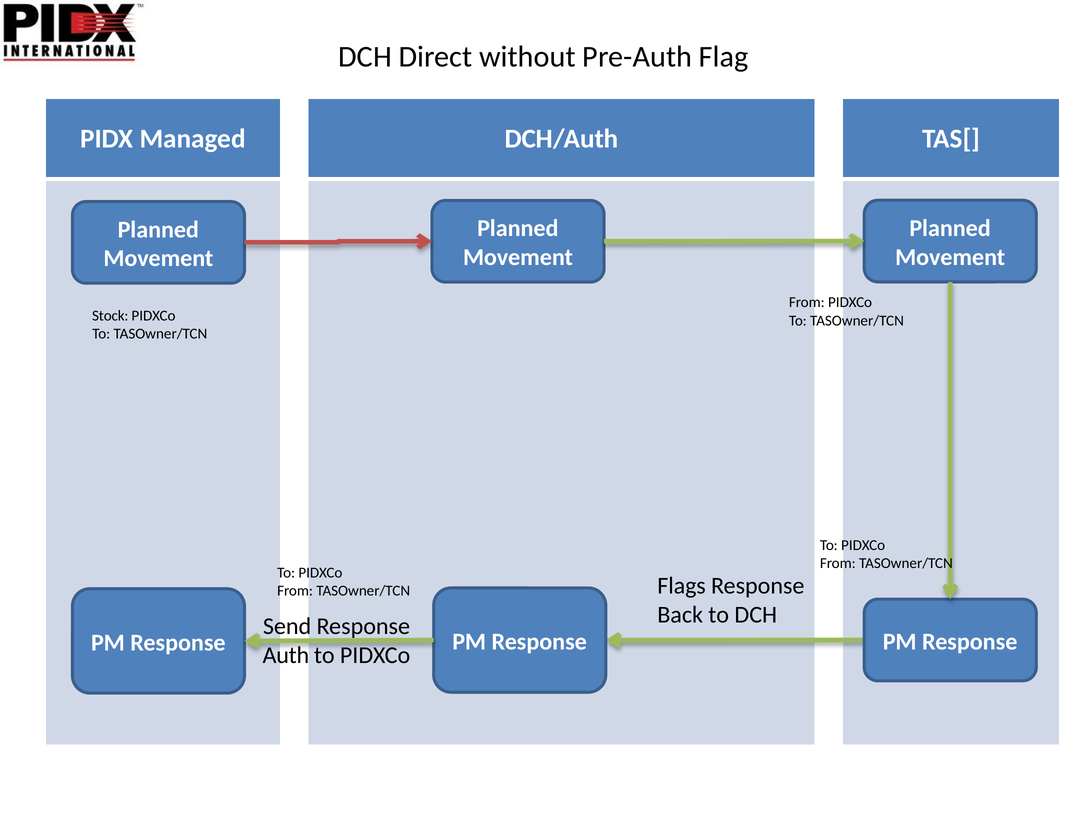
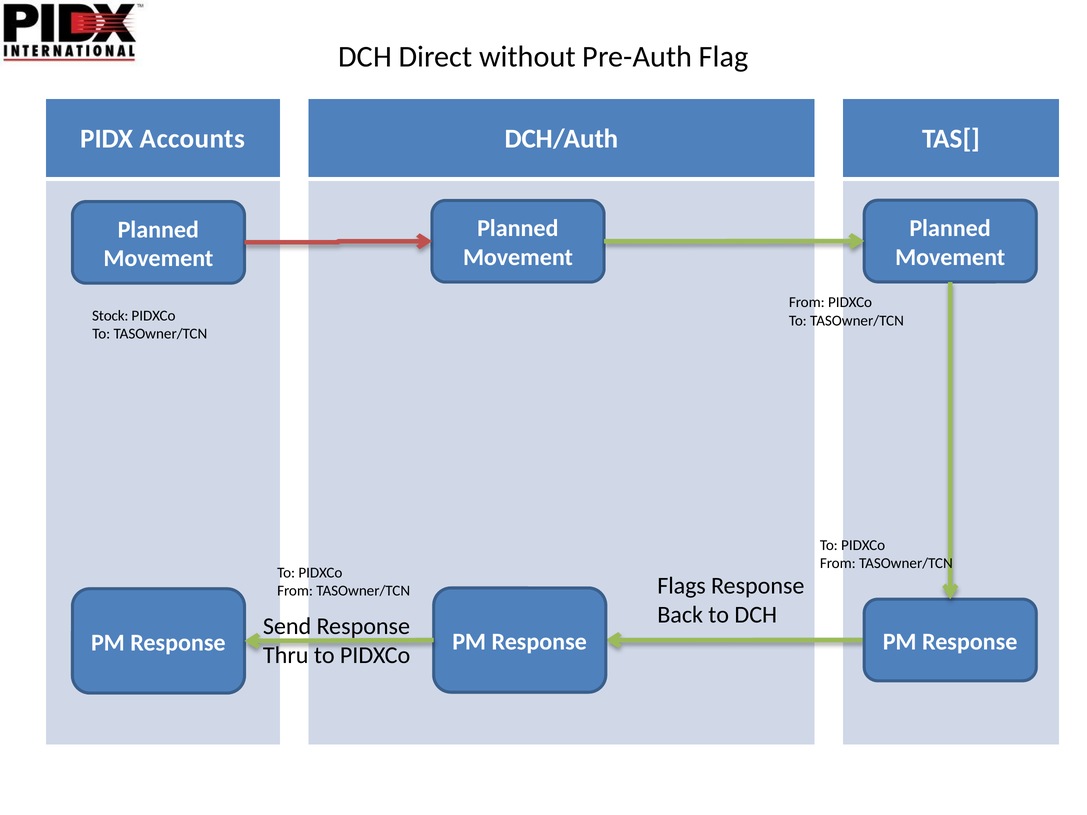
Managed: Managed -> Accounts
Auth: Auth -> Thru
